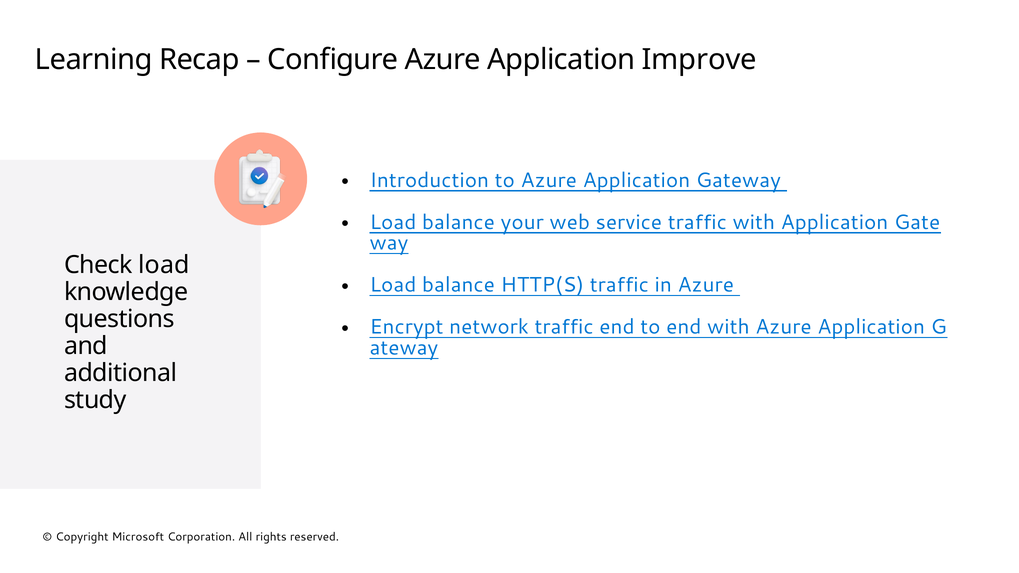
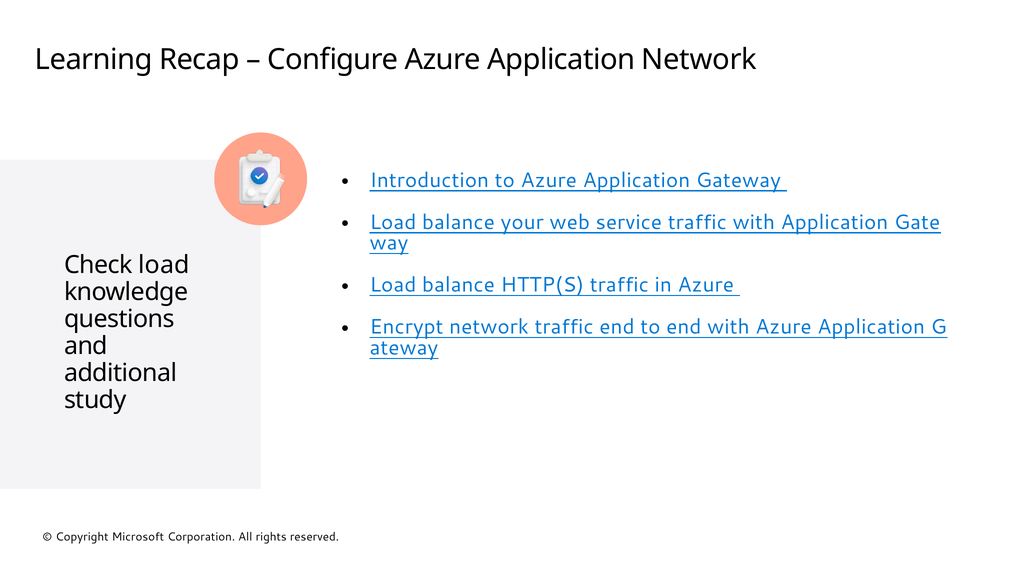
Application Improve: Improve -> Network
